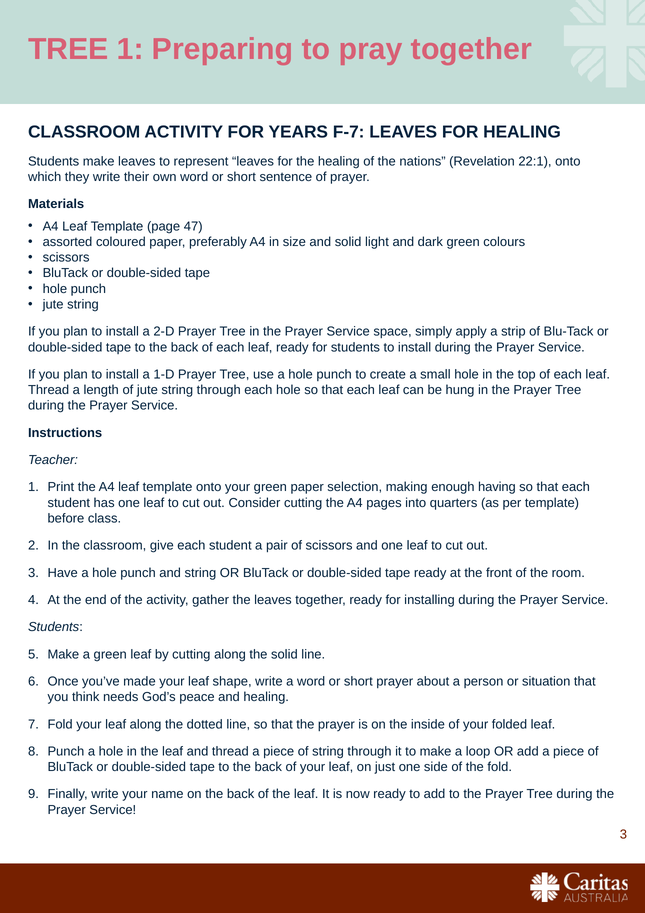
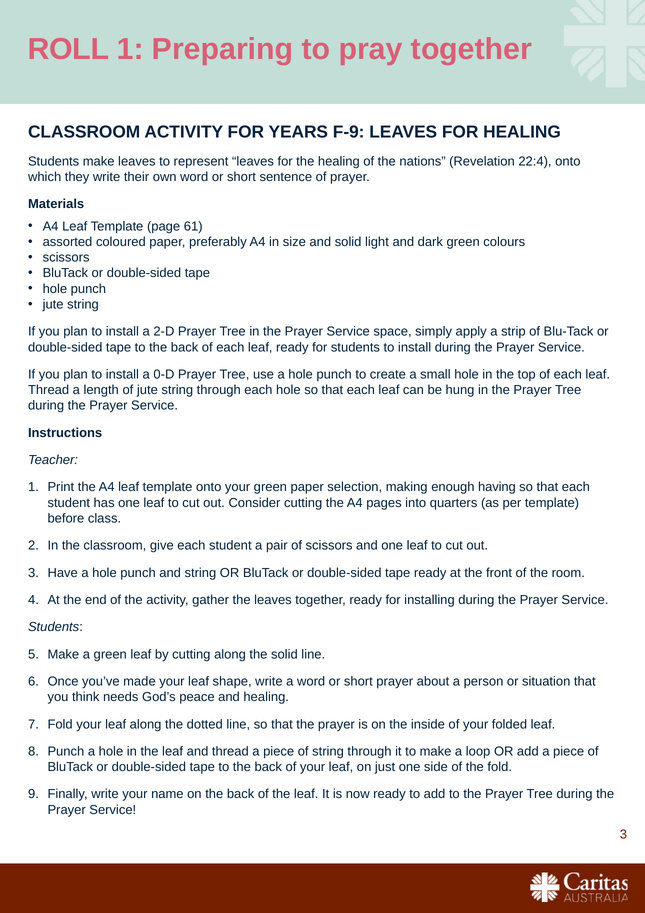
TREE at (68, 49): TREE -> ROLL
F-7: F-7 -> F-9
22:1: 22:1 -> 22:4
47: 47 -> 61
1-D: 1-D -> 0-D
